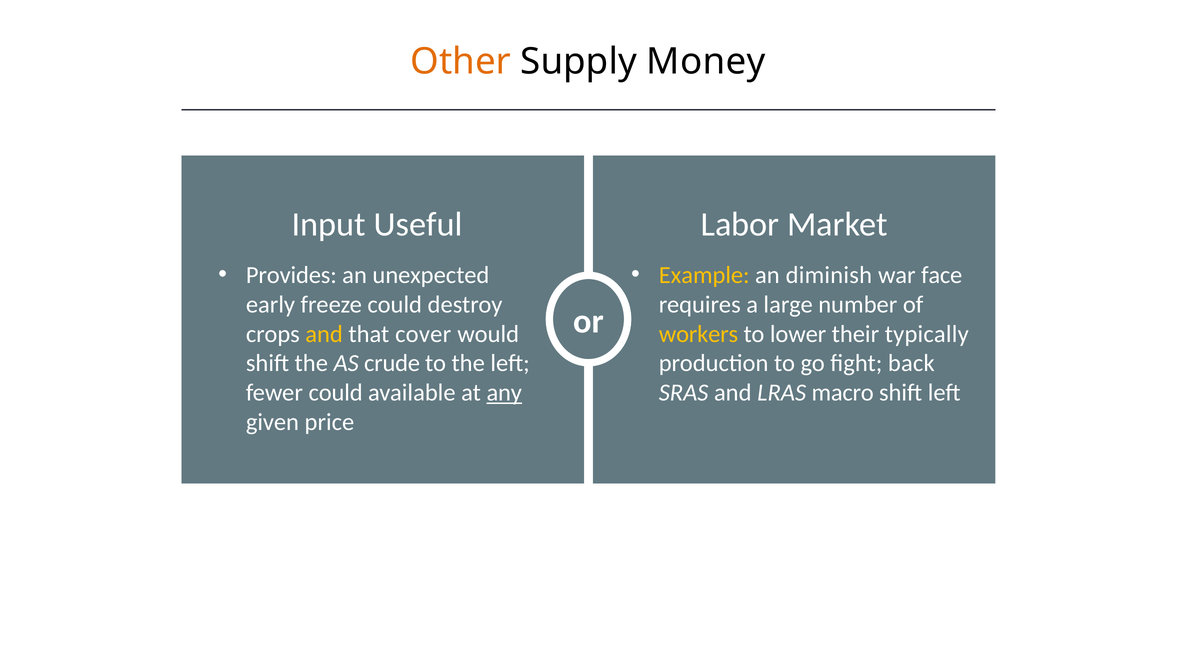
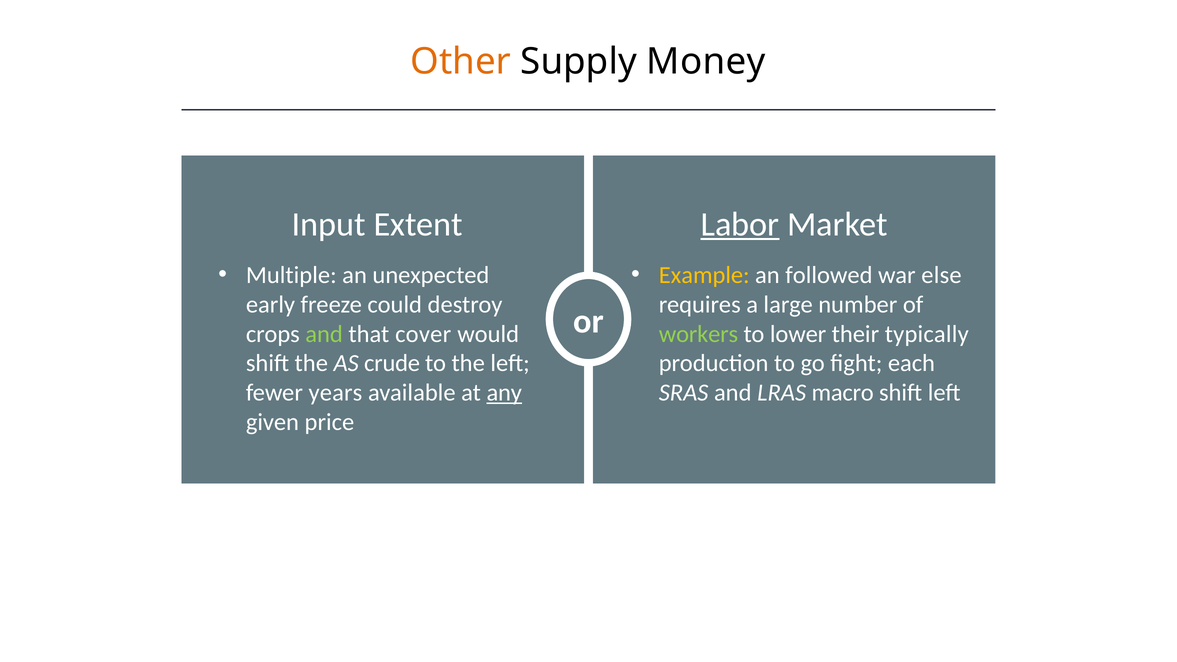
Useful: Useful -> Extent
Labor underline: none -> present
Provides: Provides -> Multiple
diminish: diminish -> followed
face: face -> else
and at (324, 334) colour: yellow -> light green
workers colour: yellow -> light green
back: back -> each
fewer could: could -> years
